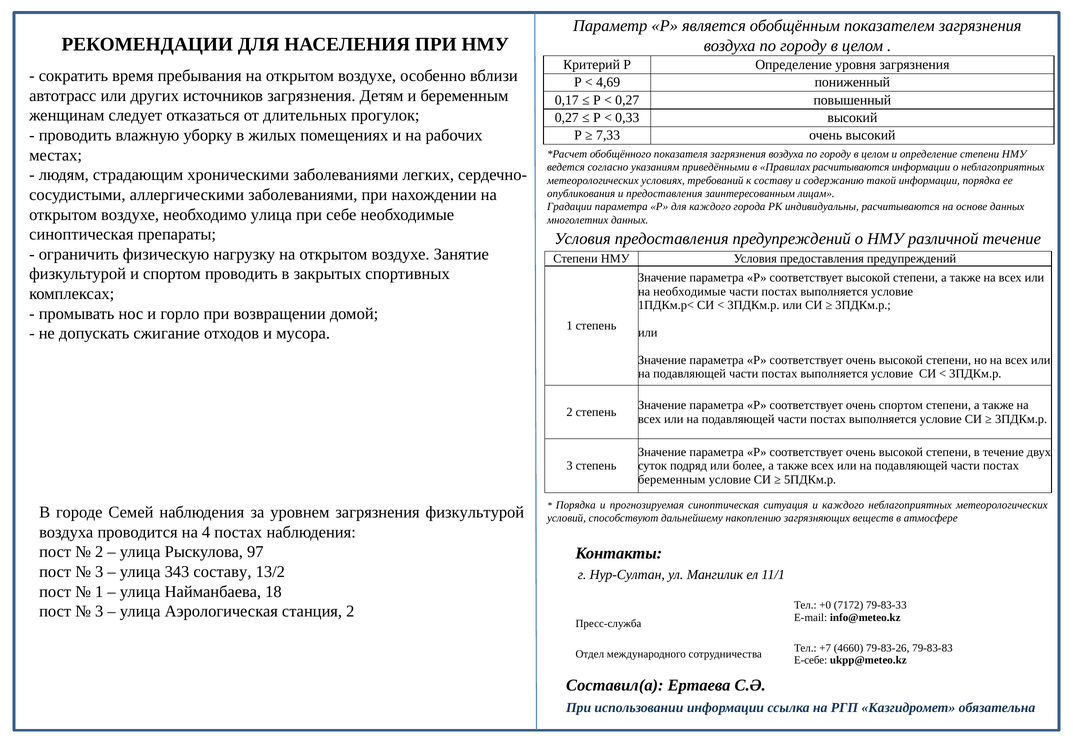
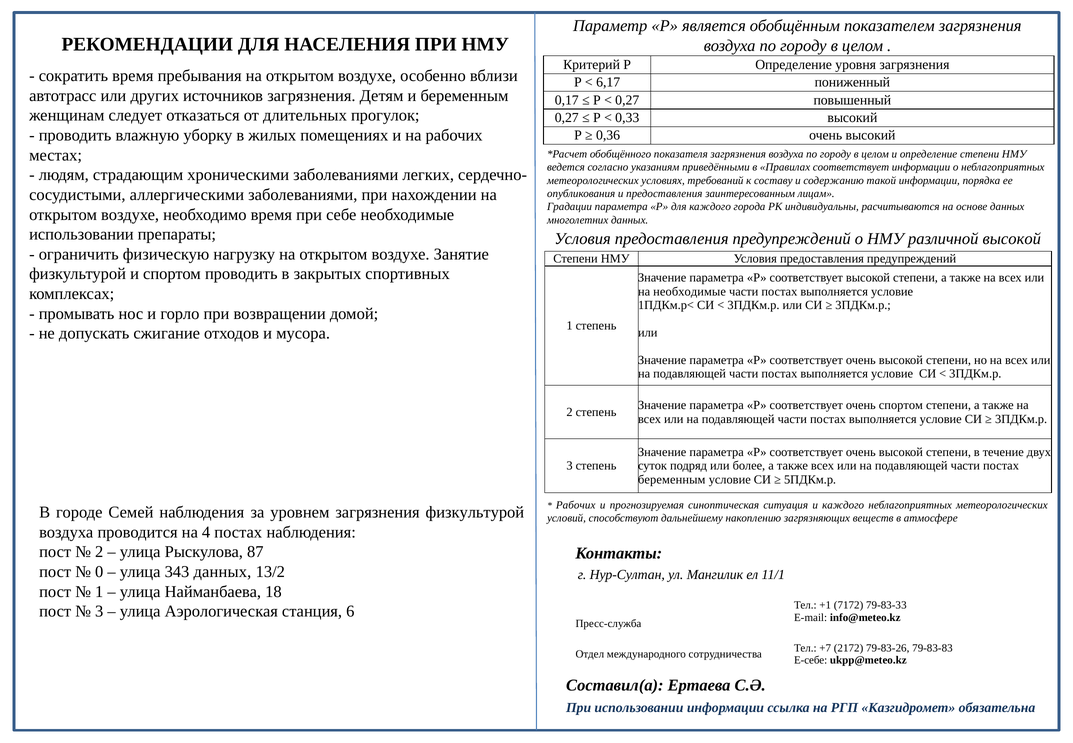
4,69: 4,69 -> 6,17
7,33: 7,33 -> 0,36
Правилах расчитываются: расчитываются -> соответствует
необходимо улица: улица -> время
синоптическая at (81, 234): синоптическая -> использовании
различной течение: течение -> высокой
Порядка at (576, 505): Порядка -> Рабочих
97: 97 -> 87
3 at (99, 572): 3 -> 0
343 составу: составу -> данных
+0: +0 -> +1
станция 2: 2 -> 6
4660: 4660 -> 2172
